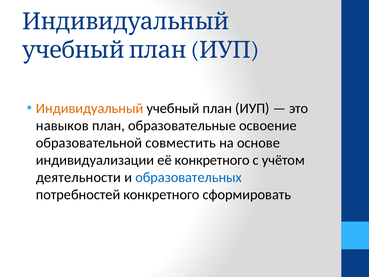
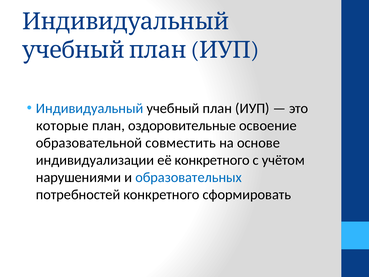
Индивидуальный at (90, 108) colour: orange -> blue
навыков: навыков -> которые
образовательные: образовательные -> оздоровительные
деятельности: деятельности -> нарушениями
